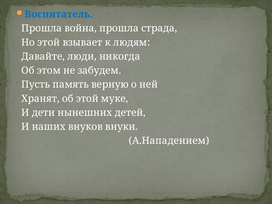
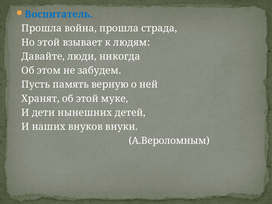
А.Нападением: А.Нападением -> А.Вероломным
